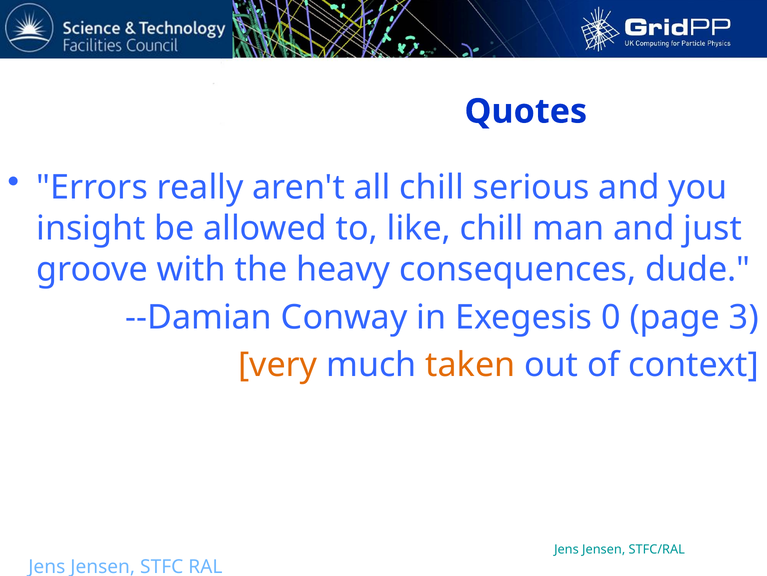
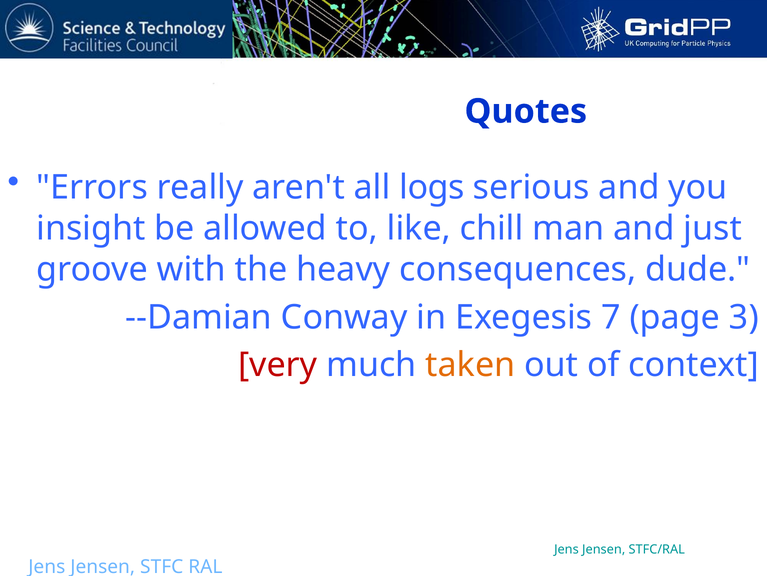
all chill: chill -> logs
0: 0 -> 7
very colour: orange -> red
